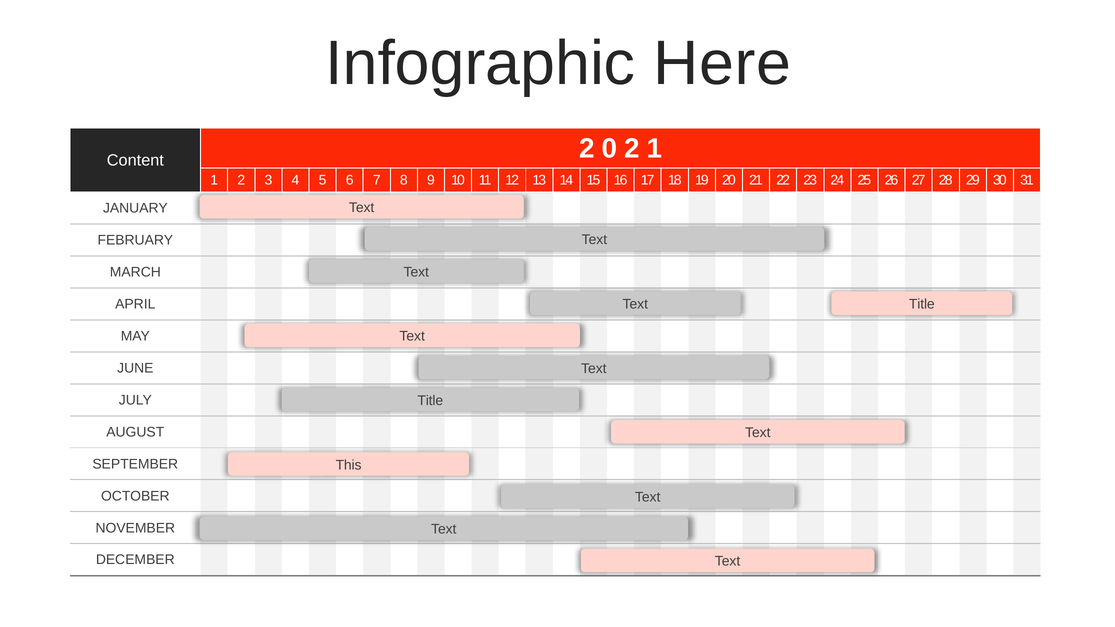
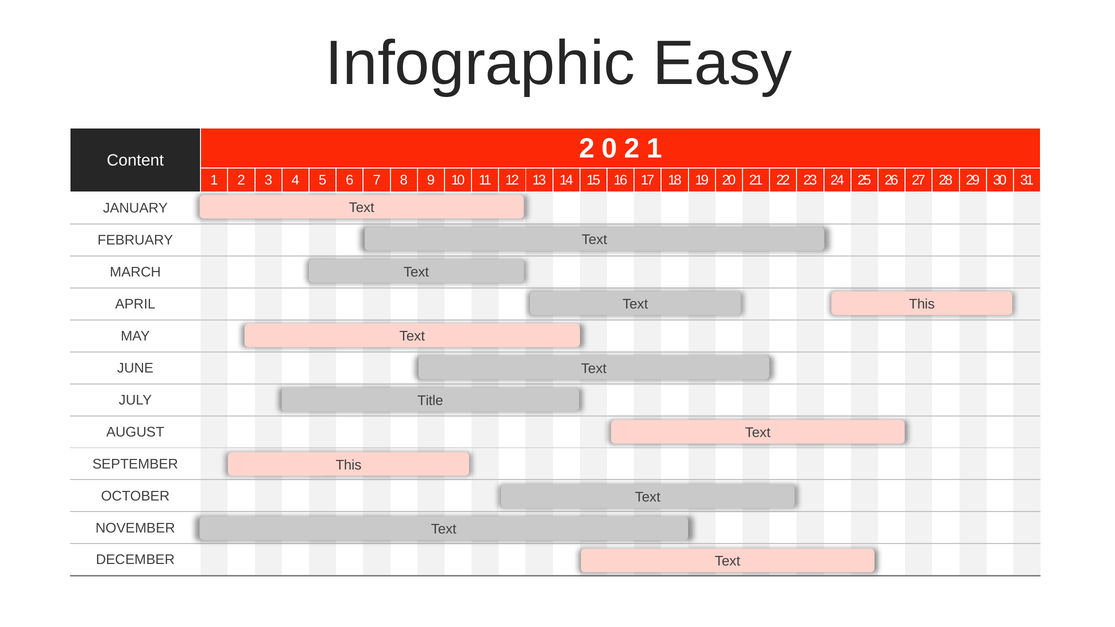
Here: Here -> Easy
Title at (922, 304): Title -> This
